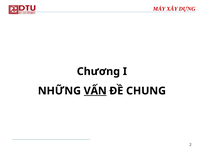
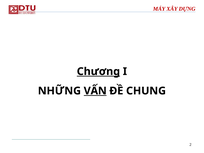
Chương underline: none -> present
